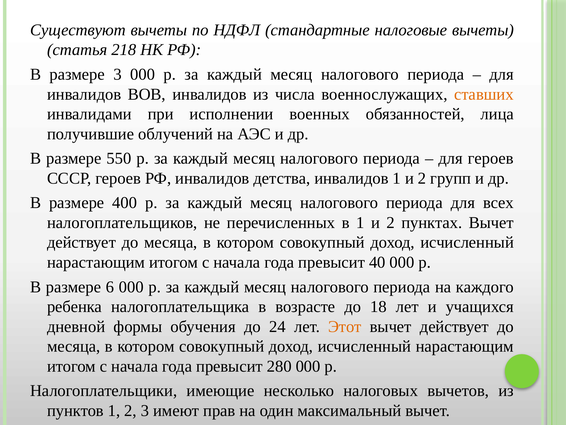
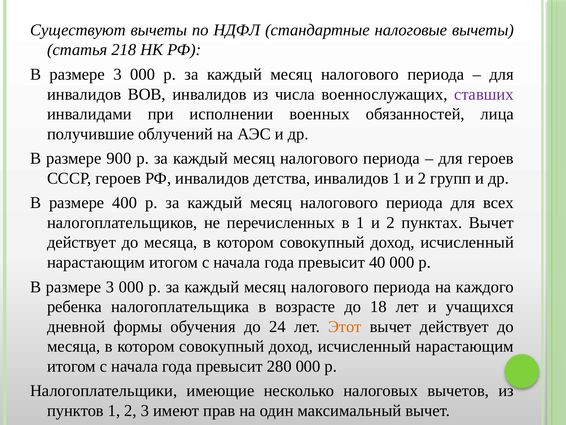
ставших colour: orange -> purple
550: 550 -> 900
6 at (110, 287): 6 -> 3
